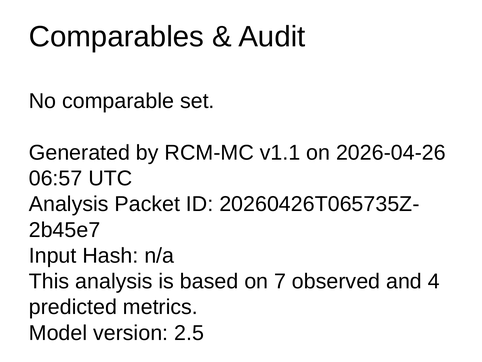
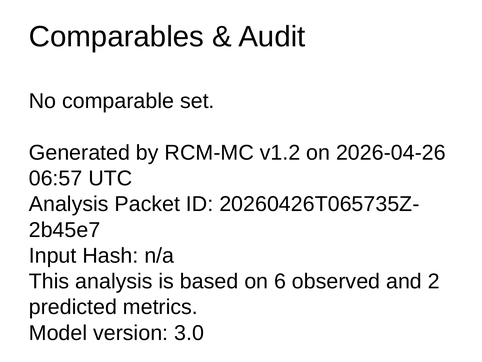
v1.1: v1.1 -> v1.2
7: 7 -> 6
4: 4 -> 2
2.5: 2.5 -> 3.0
